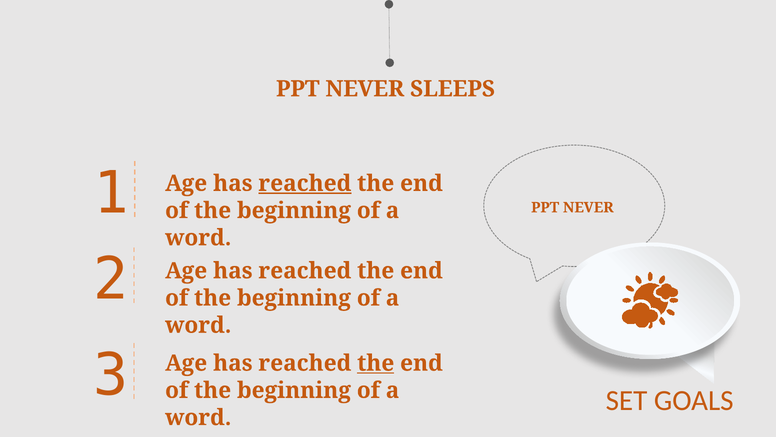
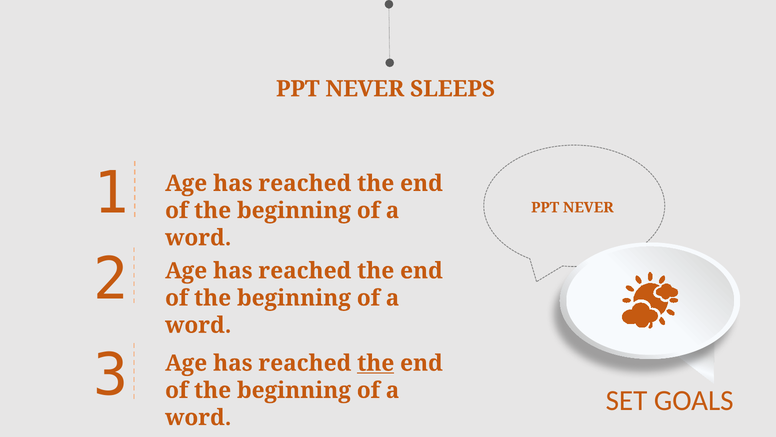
reached at (305, 183) underline: present -> none
